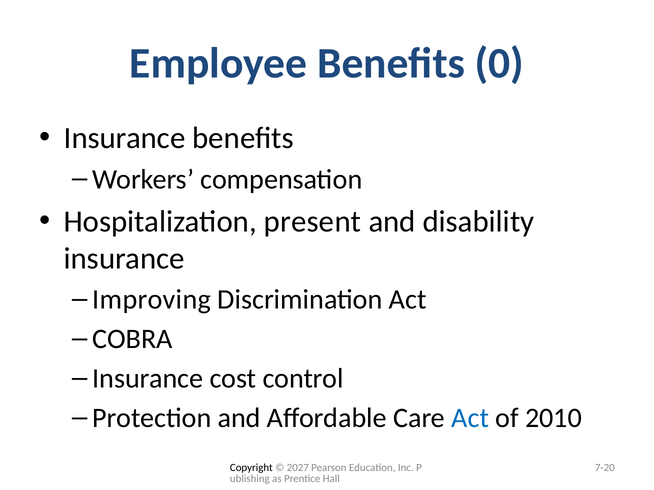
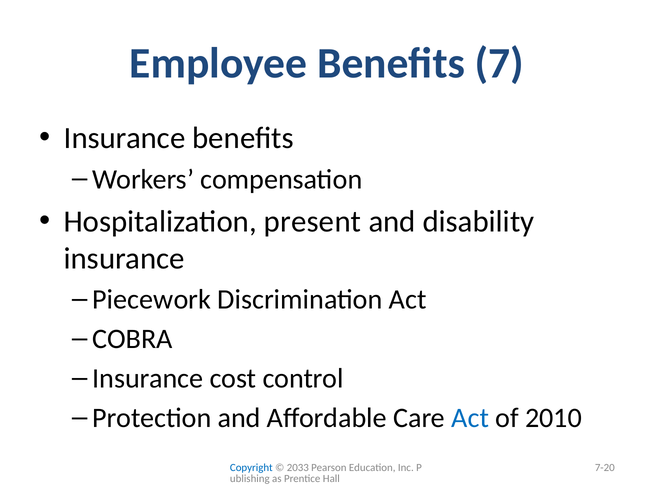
0: 0 -> 7
Improving: Improving -> Piecework
Copyright colour: black -> blue
2027: 2027 -> 2033
